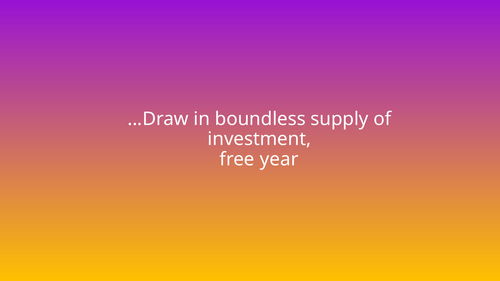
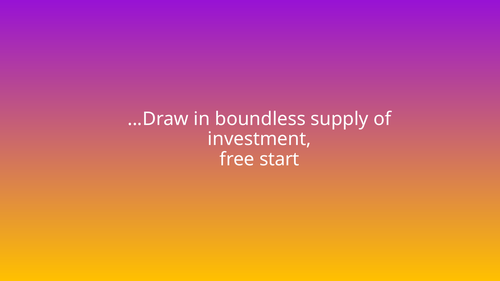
year: year -> start
